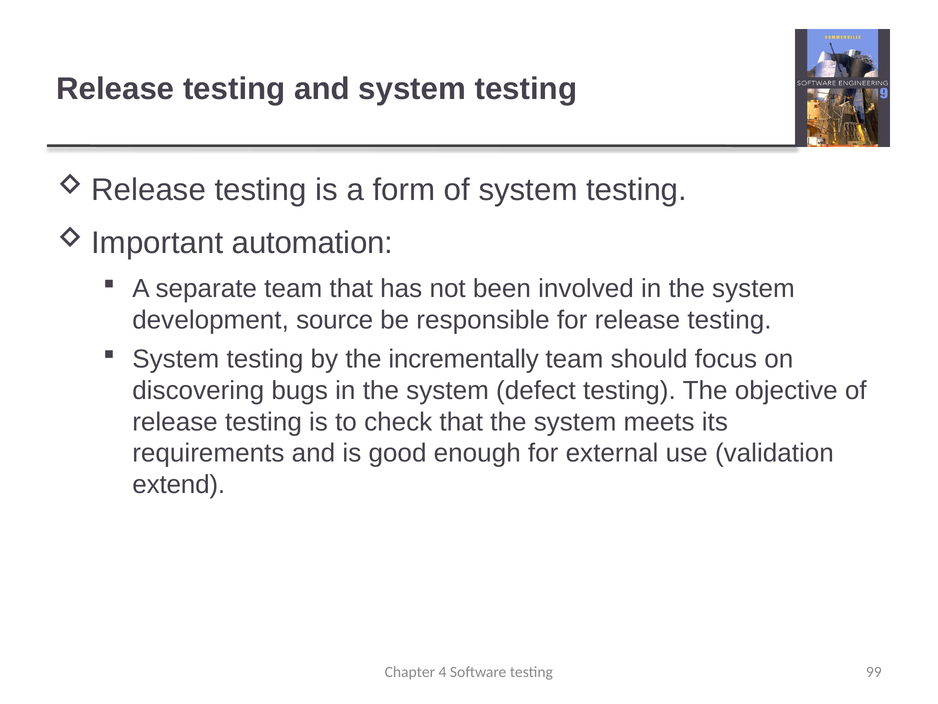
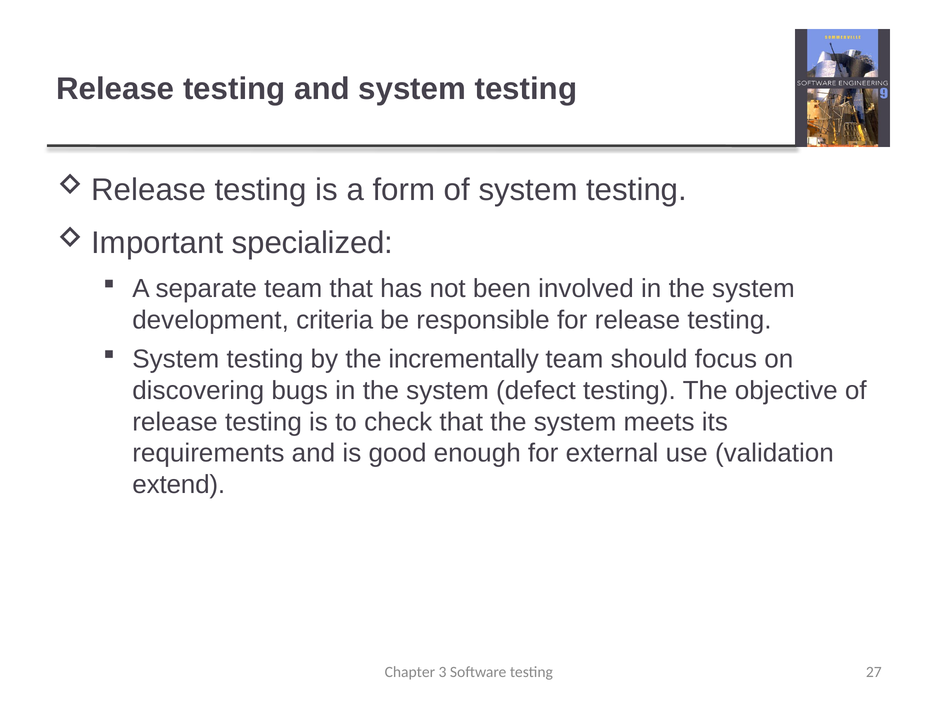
automation: automation -> specialized
source: source -> criteria
4: 4 -> 3
99: 99 -> 27
